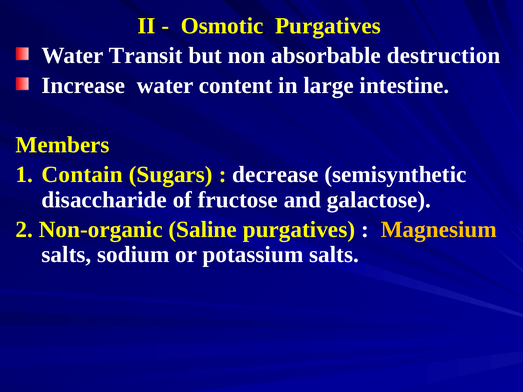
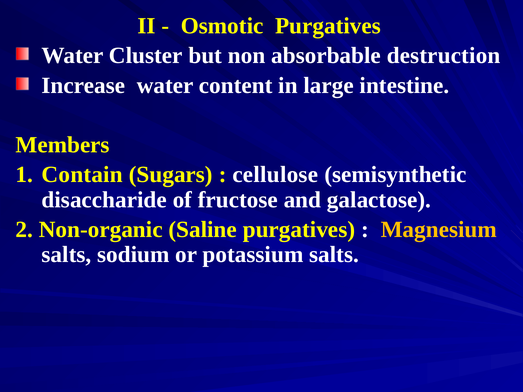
Transit: Transit -> Cluster
decrease: decrease -> cellulose
